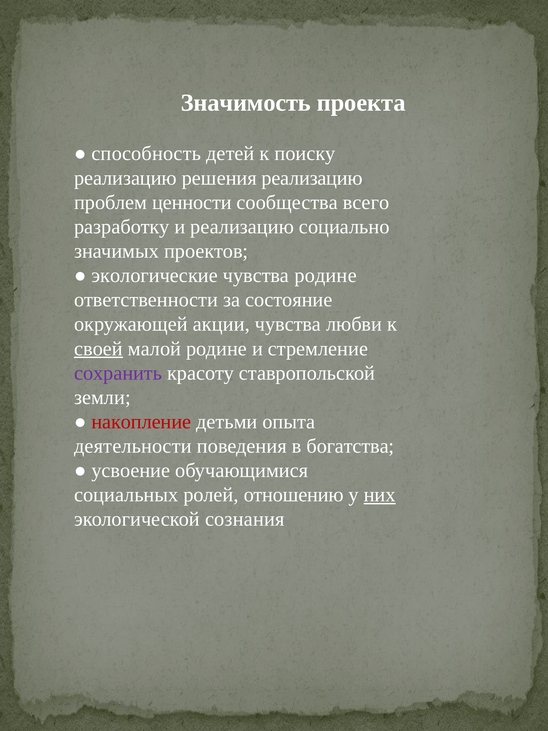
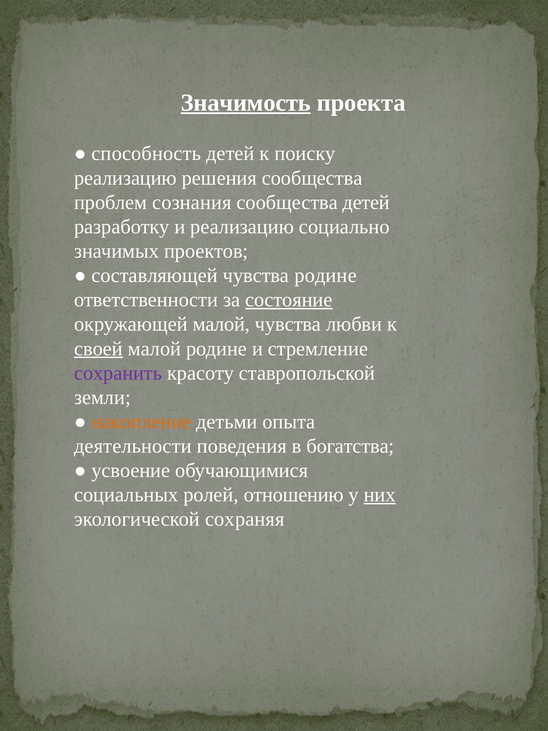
Значимость underline: none -> present
решения реализацию: реализацию -> сообщества
ценности: ценности -> сознания
сообщества всего: всего -> детей
экологические: экологические -> составляющей
состояние underline: none -> present
окружающей акции: акции -> малой
накопление colour: red -> orange
сознания: сознания -> сохраняя
